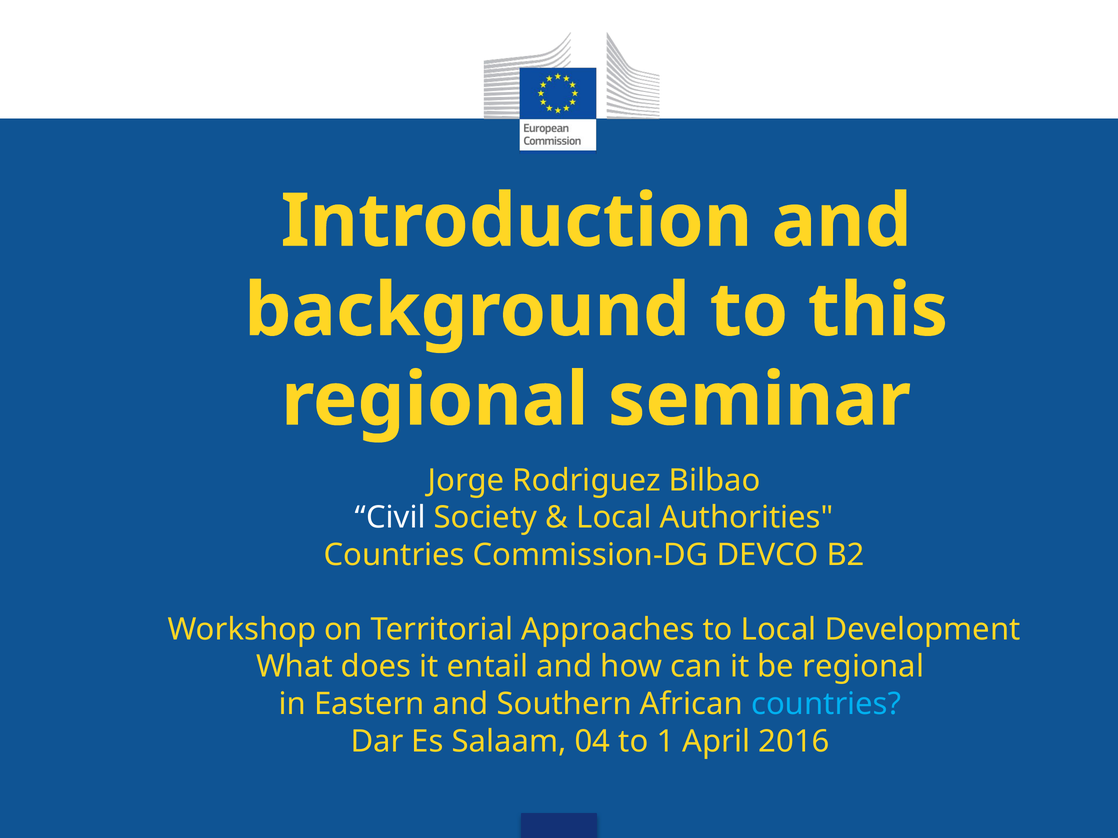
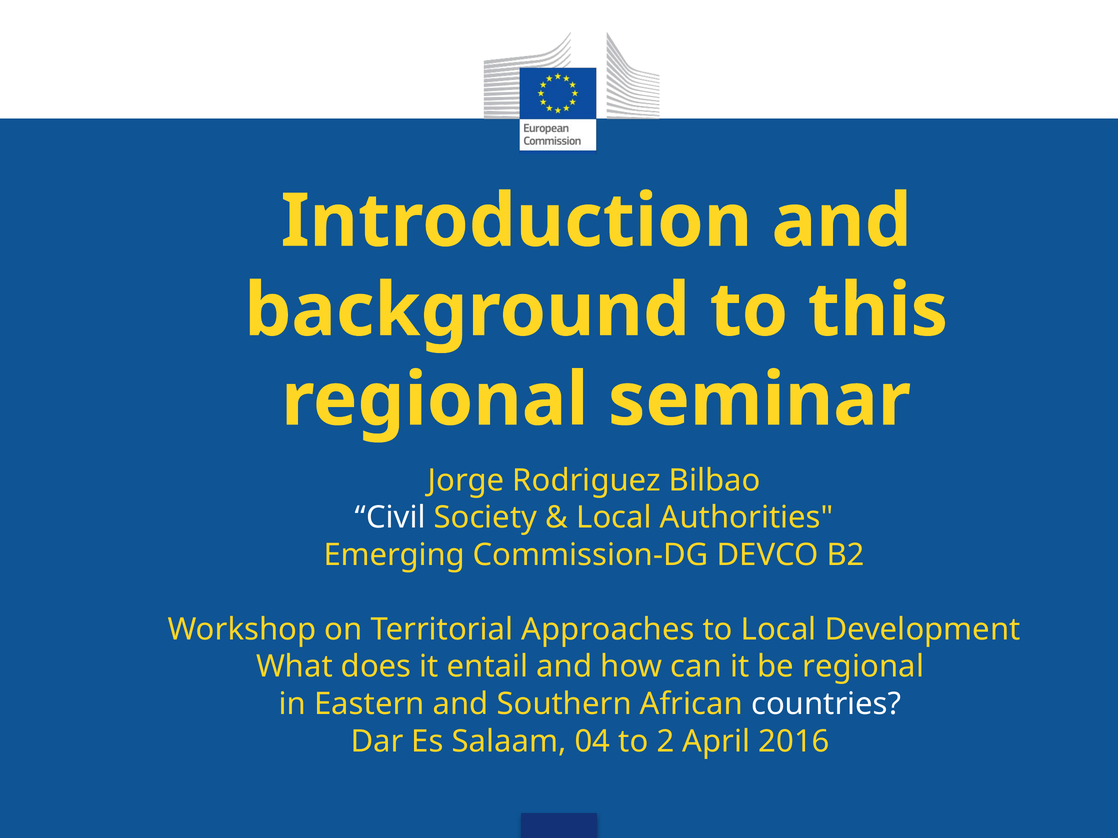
Countries at (394, 555): Countries -> Emerging
countries at (826, 704) colour: light blue -> white
1: 1 -> 2
